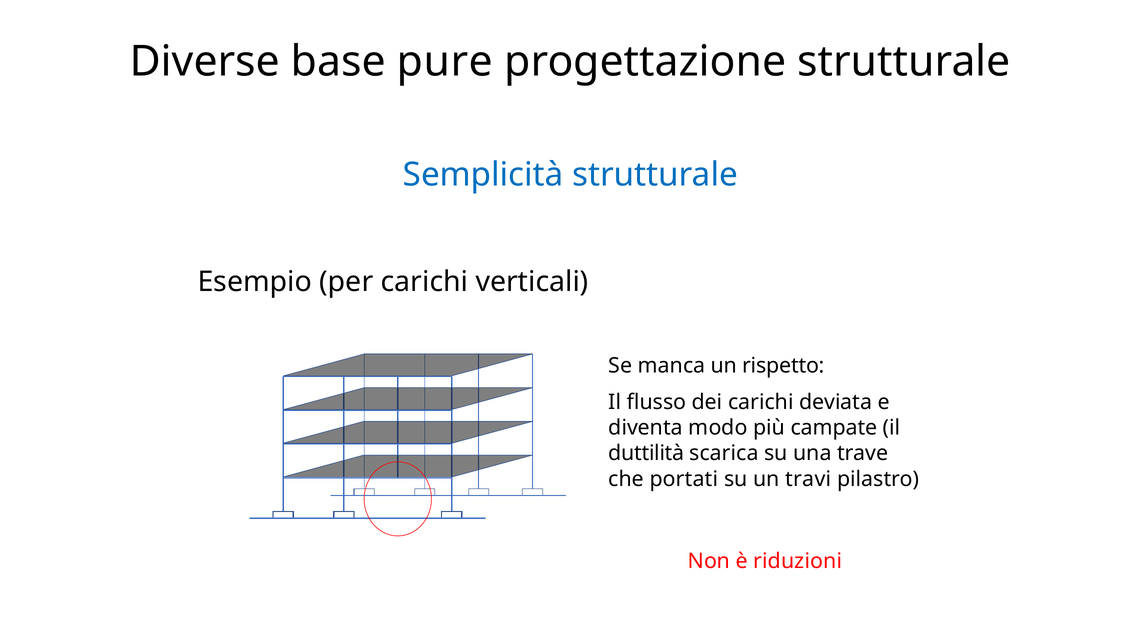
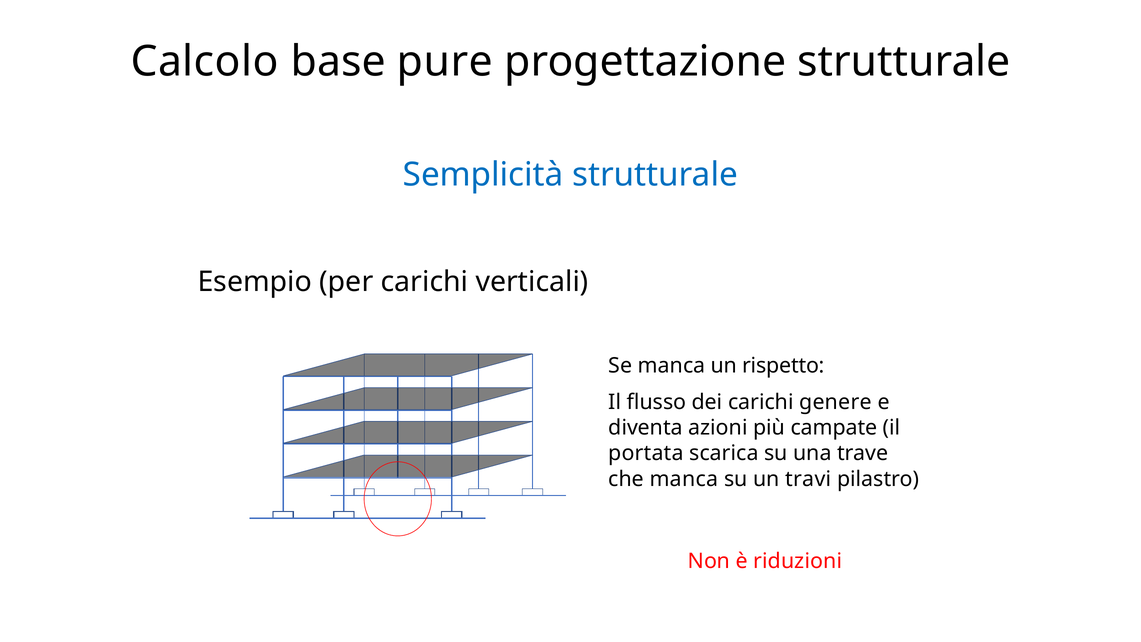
Diverse: Diverse -> Calcolo
deviata: deviata -> genere
modo: modo -> azioni
duttilità: duttilità -> portata
che portati: portati -> manca
